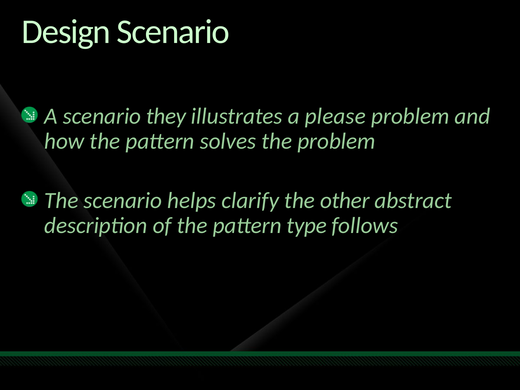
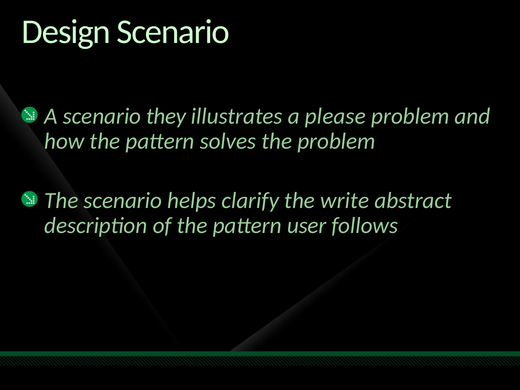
other: other -> write
type: type -> user
